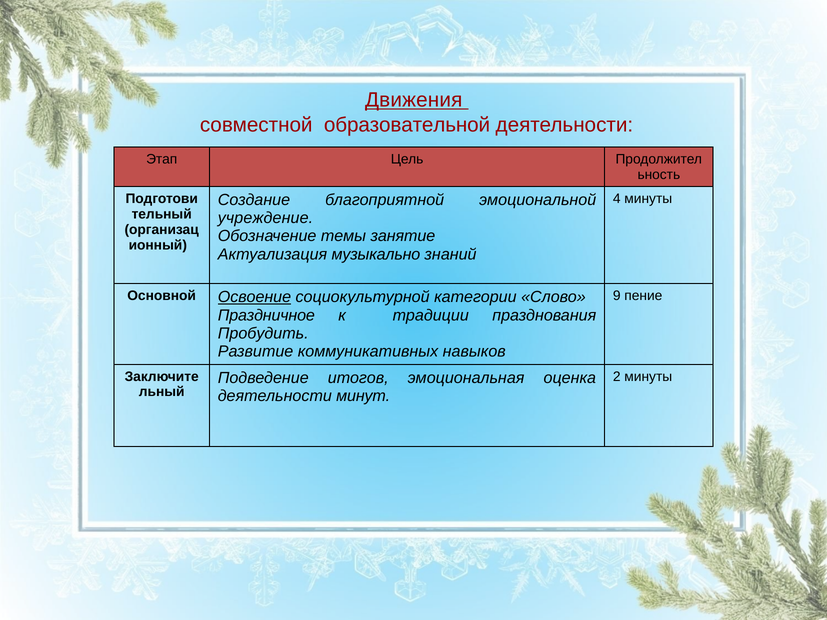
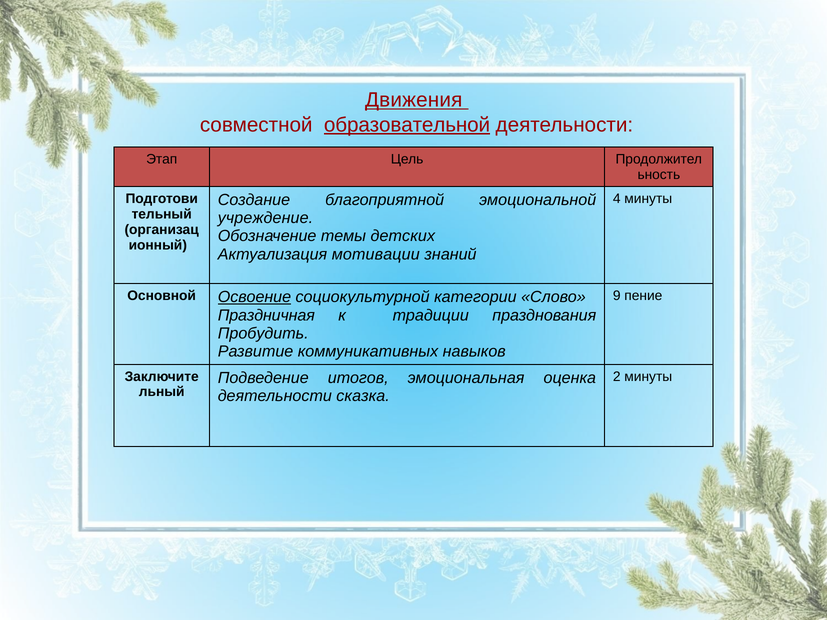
образовательной underline: none -> present
занятие: занятие -> детских
музыкально: музыкально -> мотивации
Праздничное: Праздничное -> Праздничная
минут: минут -> сказка
